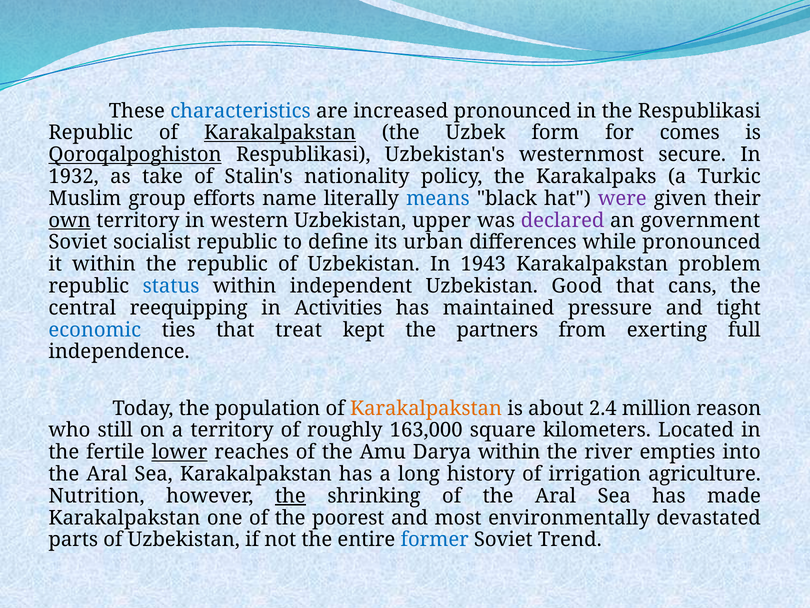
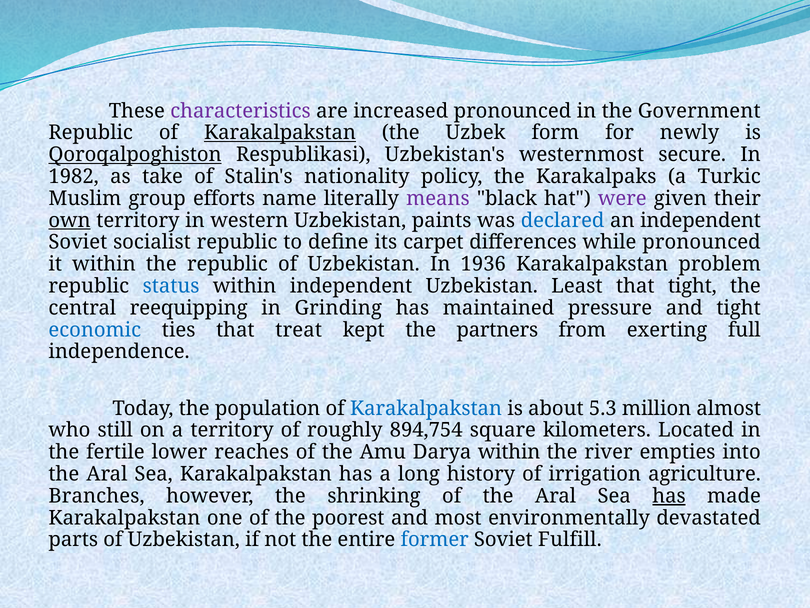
characteristics colour: blue -> purple
the Respublikasi: Respublikasi -> Government
comes: comes -> newly
1932: 1932 -> 1982
means colour: blue -> purple
upper: upper -> paints
declared colour: purple -> blue
an government: government -> independent
urban: urban -> carpet
1943: 1943 -> 1936
Good: Good -> Least
that cans: cans -> tight
Activities: Activities -> Grinding
Karakalpakstan at (426, 408) colour: orange -> blue
2.4: 2.4 -> 5.3
reason: reason -> almost
163,000: 163,000 -> 894,754
lower underline: present -> none
Nutrition: Nutrition -> Branches
the at (290, 496) underline: present -> none
has at (669, 496) underline: none -> present
Trend: Trend -> Fulfill
